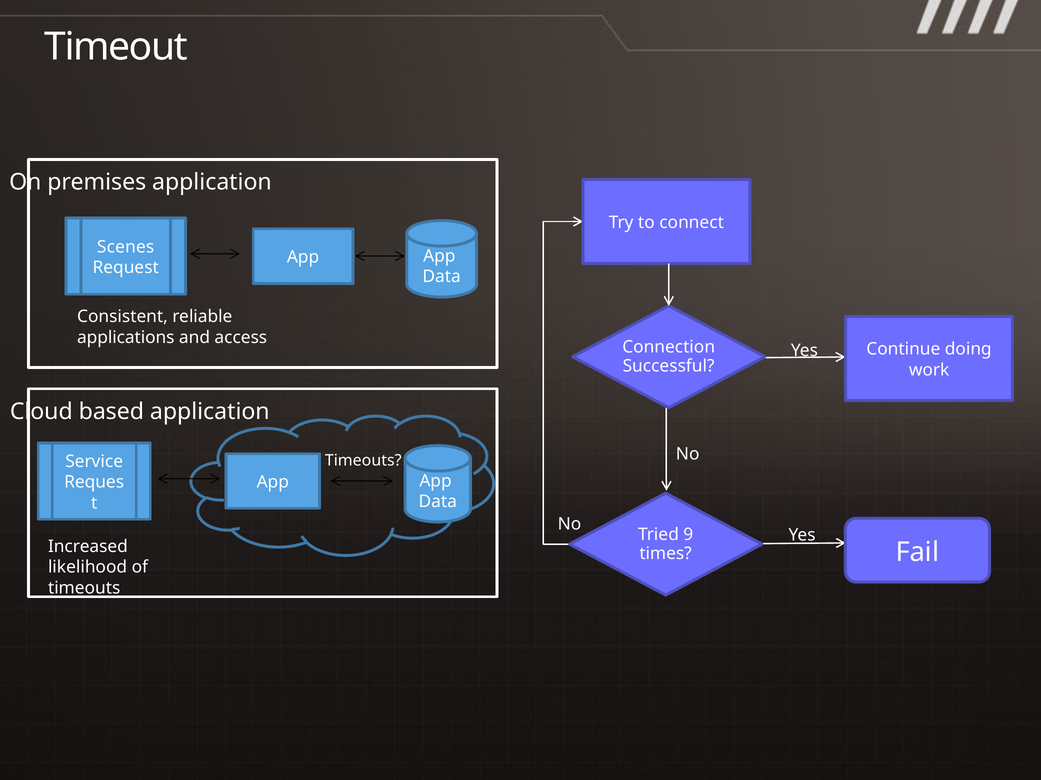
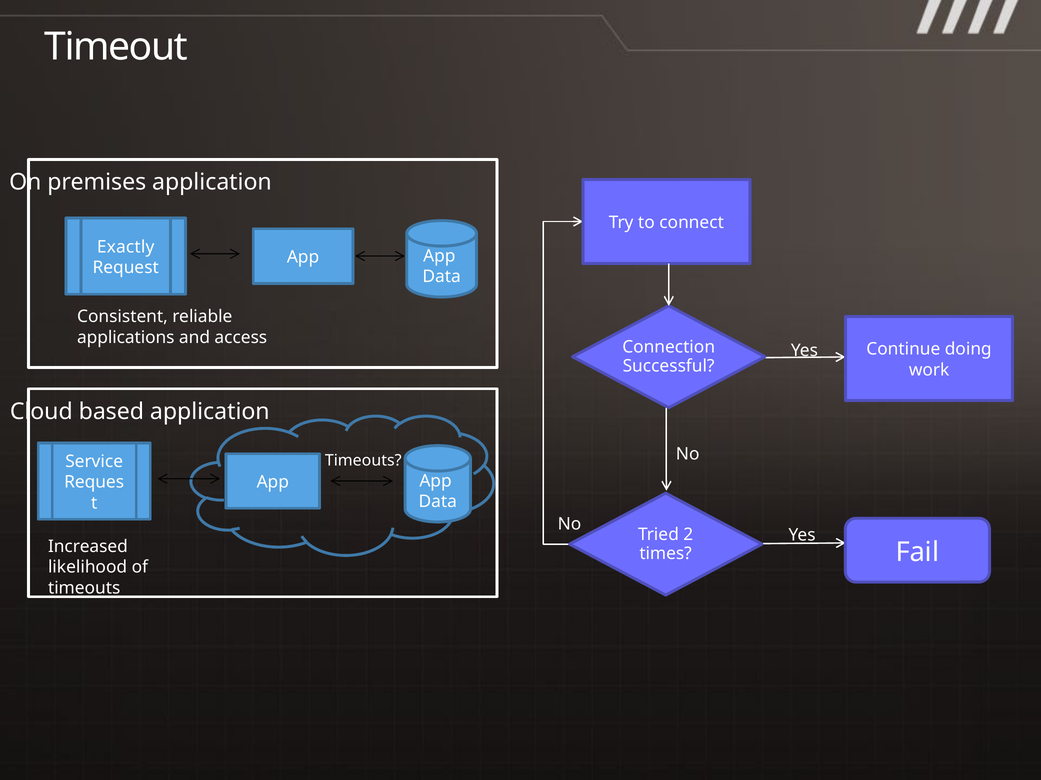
Scenes: Scenes -> Exactly
9: 9 -> 2
